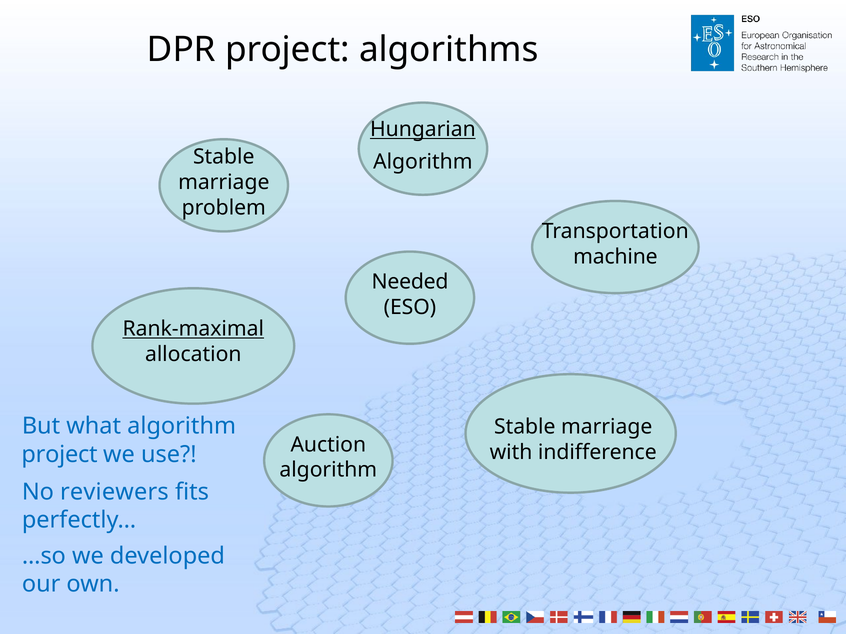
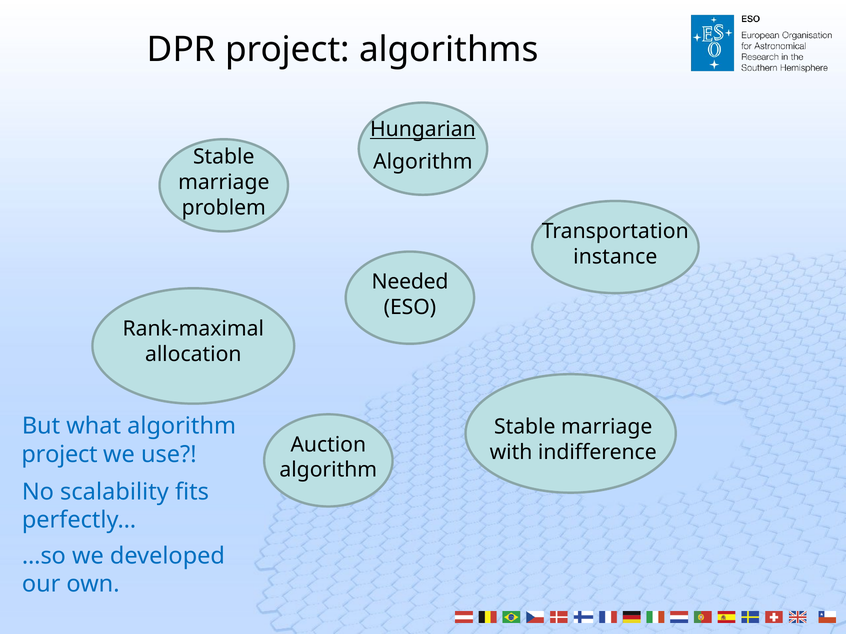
machine: machine -> instance
Rank-maximal underline: present -> none
reviewers: reviewers -> scalability
